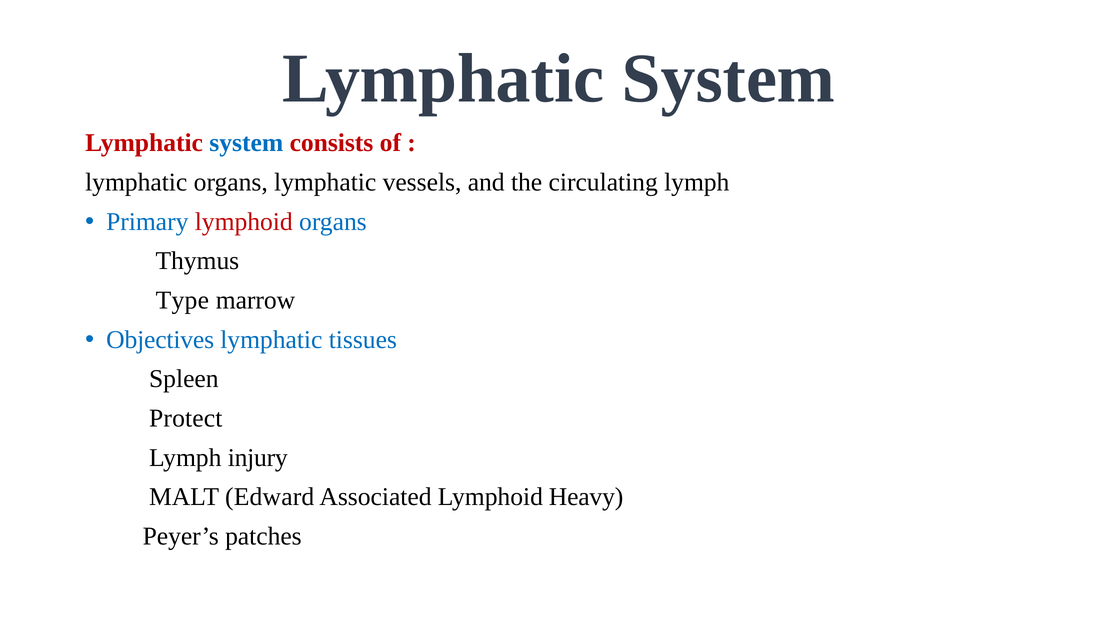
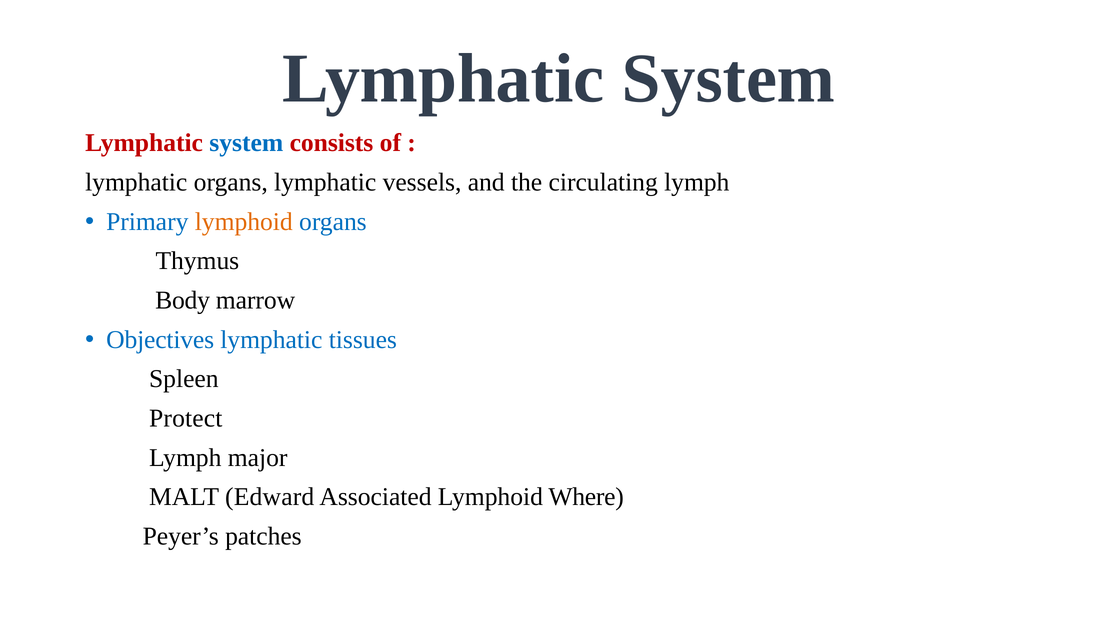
lymphoid at (244, 222) colour: red -> orange
Type: Type -> Body
injury: injury -> major
Heavy: Heavy -> Where
